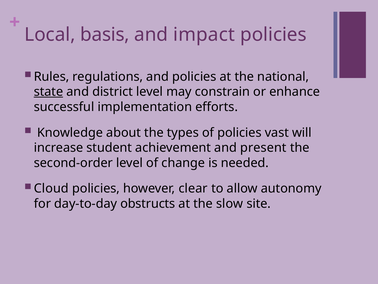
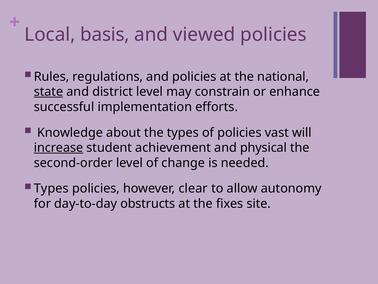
impact: impact -> viewed
increase underline: none -> present
present: present -> physical
Cloud at (51, 188): Cloud -> Types
slow: slow -> fixes
